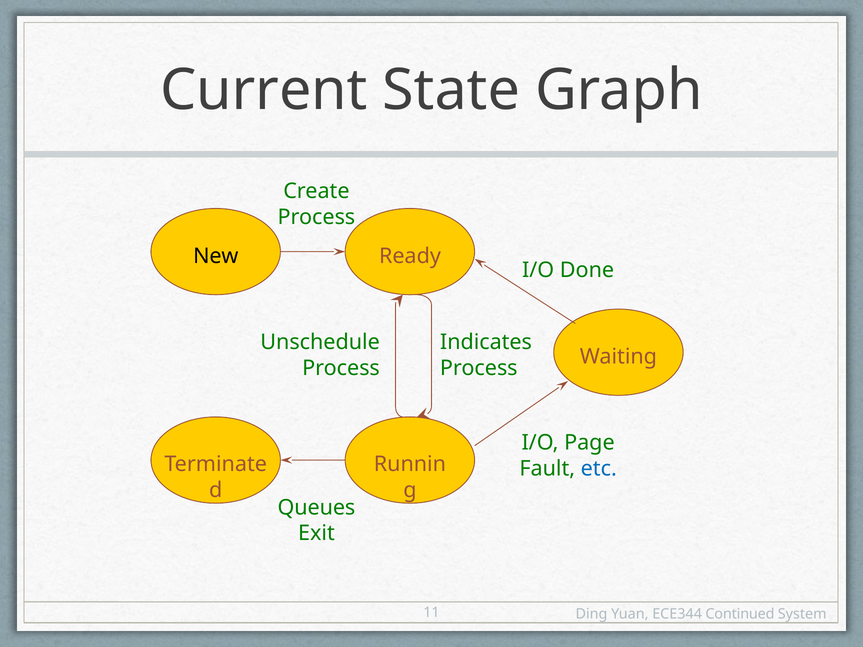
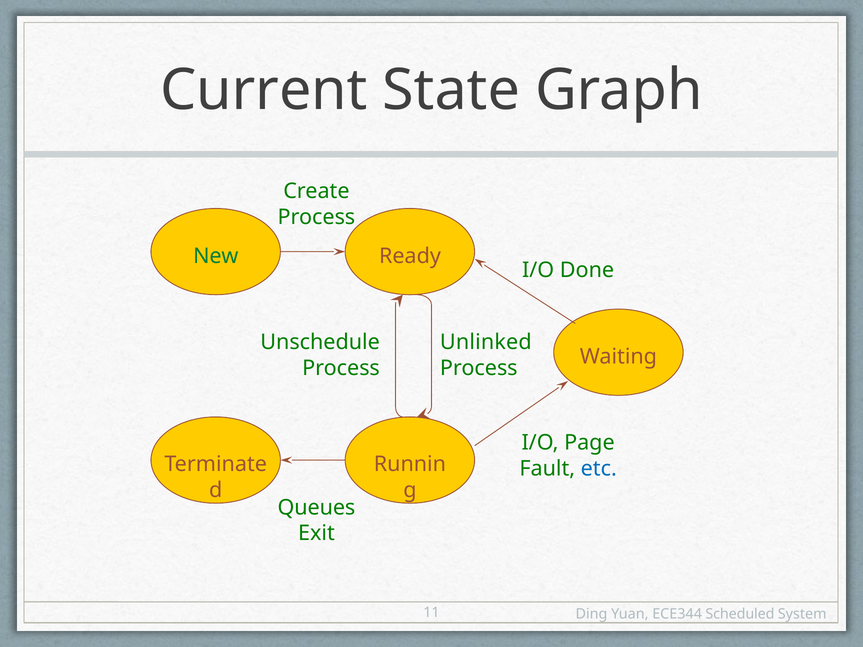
New colour: black -> green
Indicates: Indicates -> Unlinked
Continued: Continued -> Scheduled
